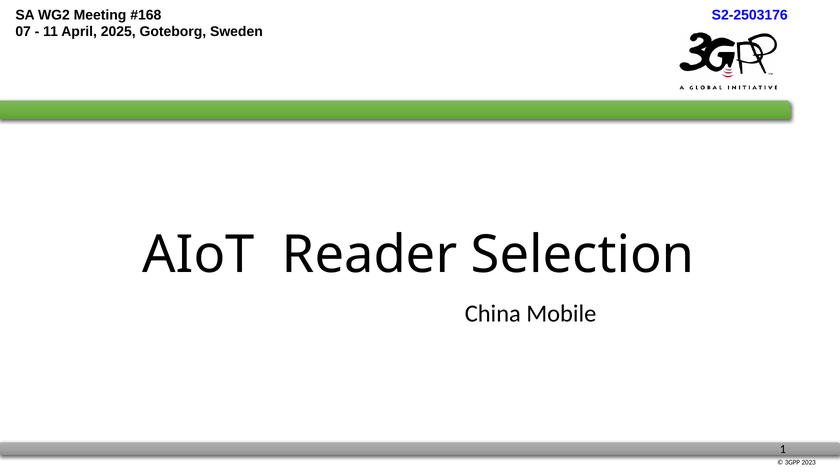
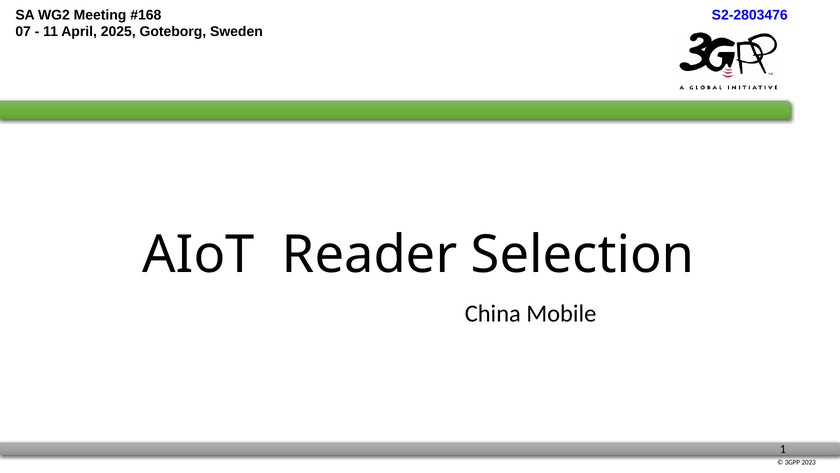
S2-2503176: S2-2503176 -> S2-2803476
